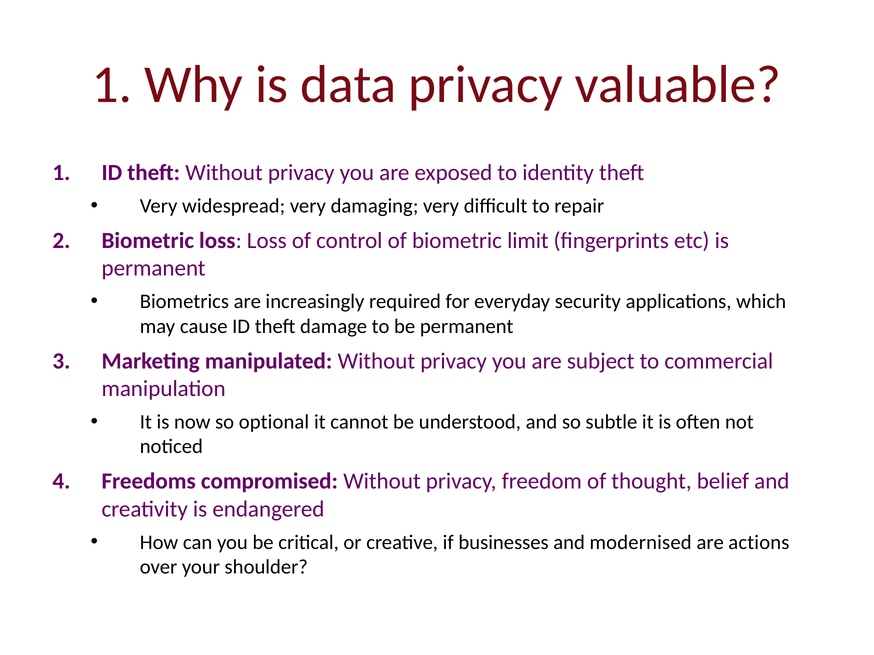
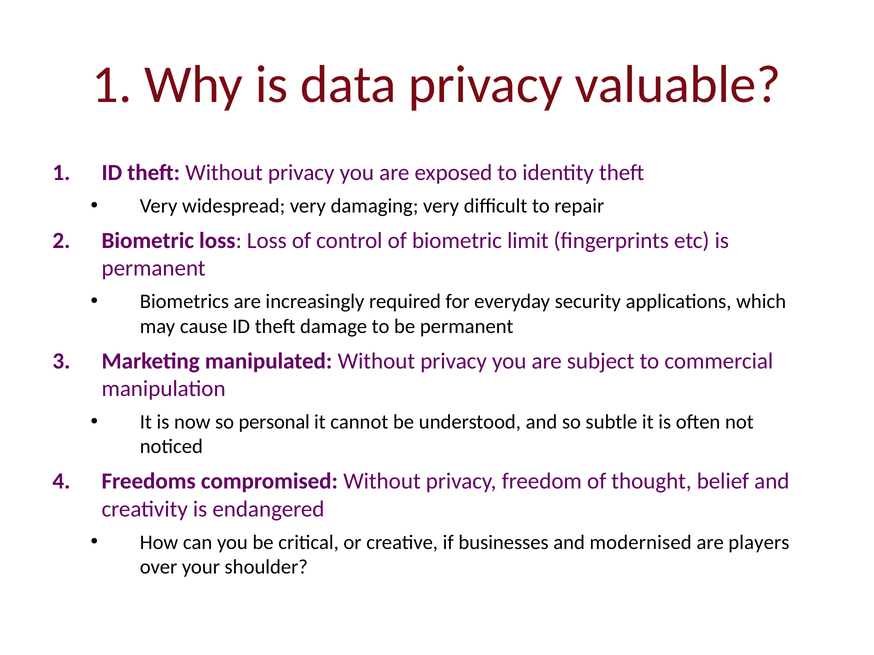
optional: optional -> personal
actions: actions -> players
